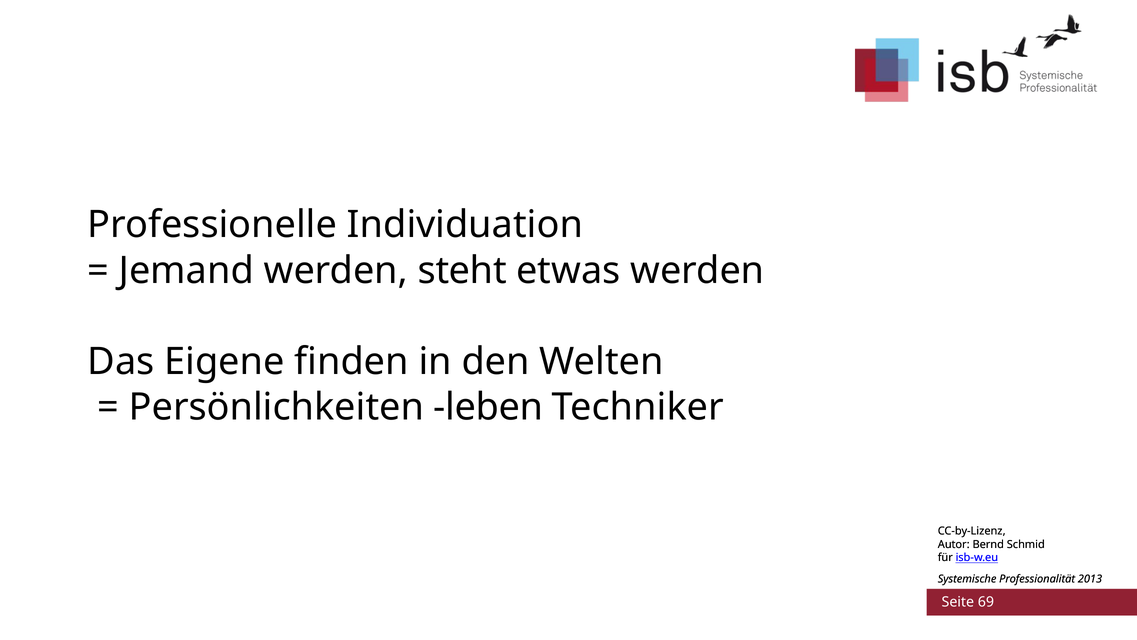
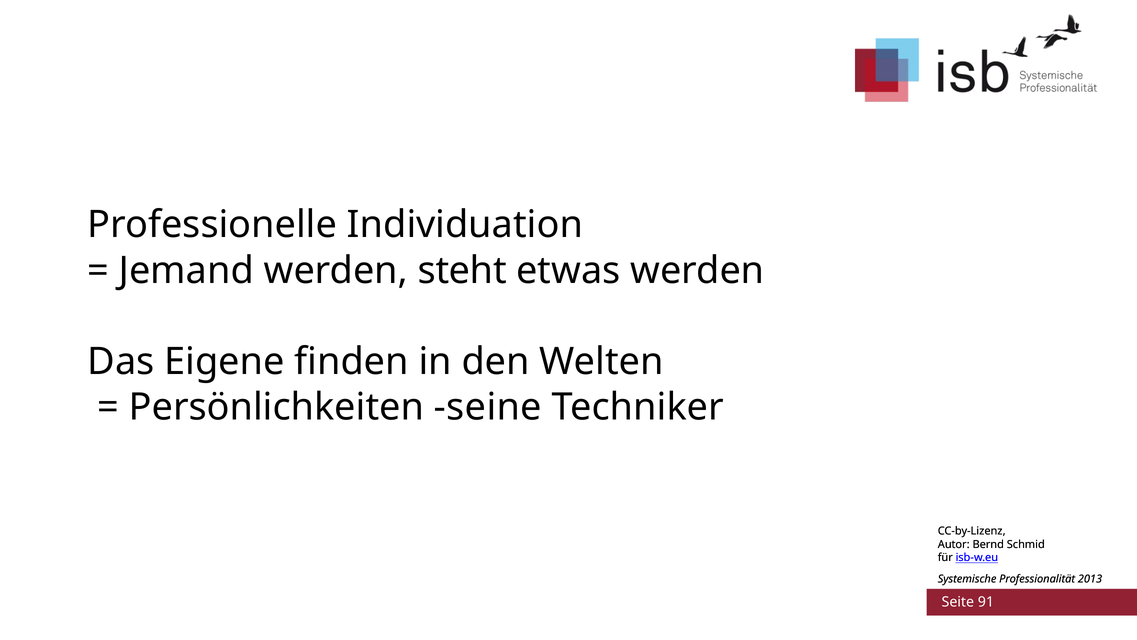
leben: leben -> seine
69: 69 -> 91
